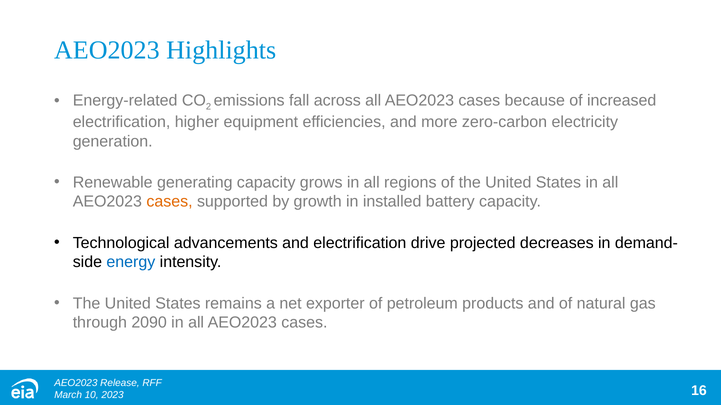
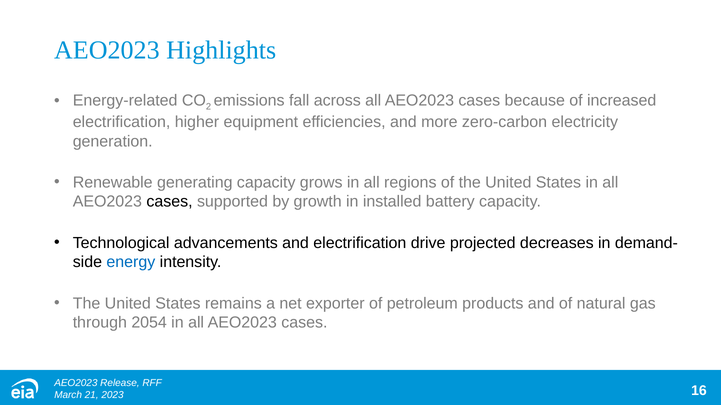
cases at (169, 202) colour: orange -> black
2090: 2090 -> 2054
10: 10 -> 21
